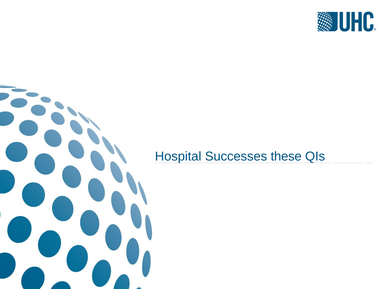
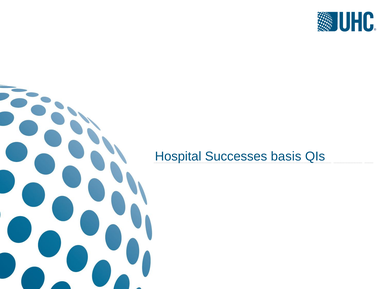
these: these -> basis
